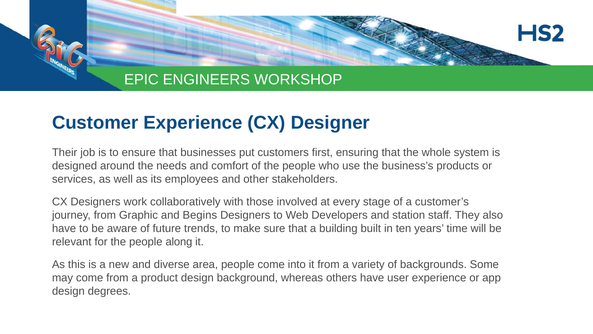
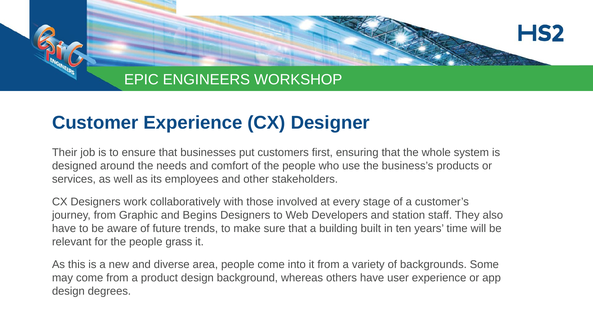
along: along -> grass
